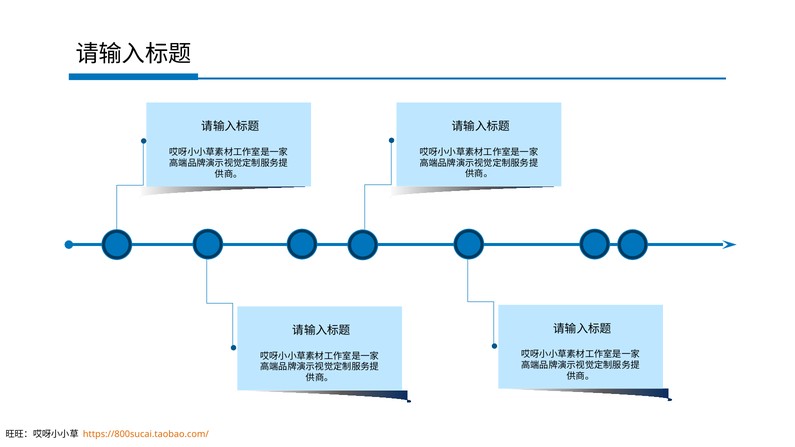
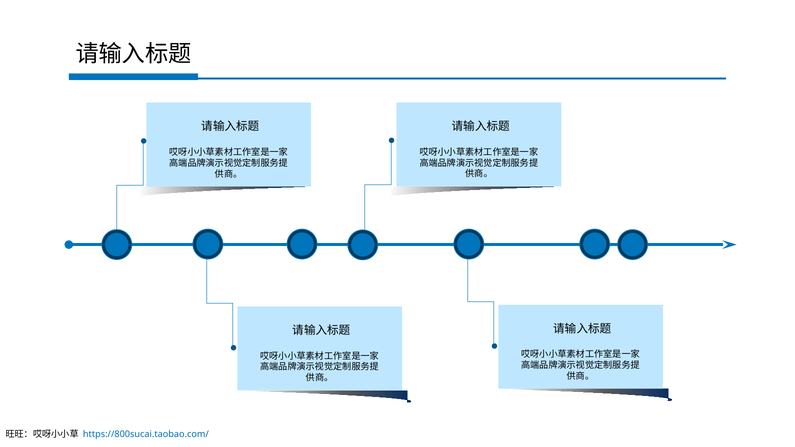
https://800sucai.taobao.com/ colour: orange -> blue
